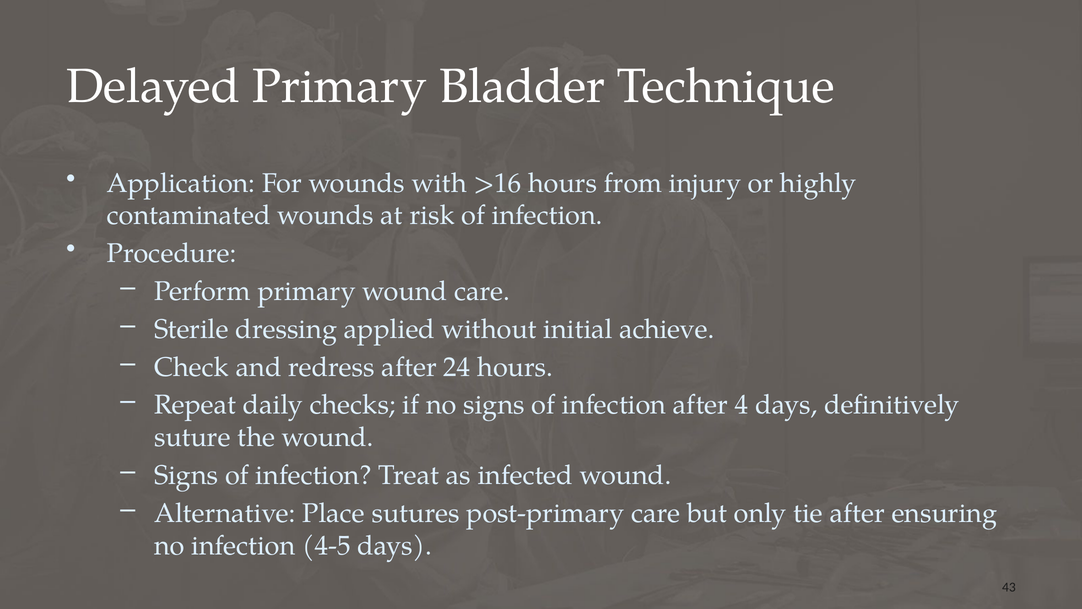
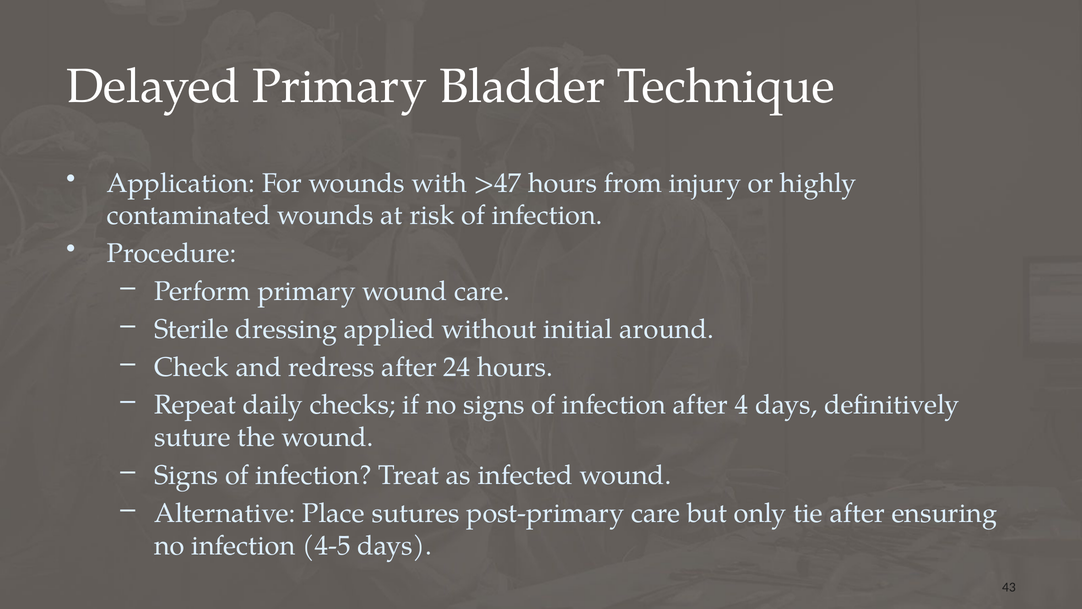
>16: >16 -> >47
achieve: achieve -> around
